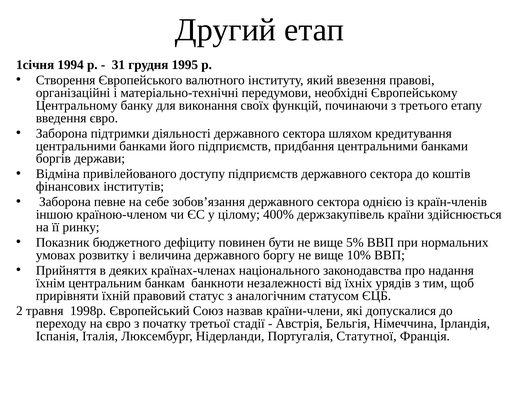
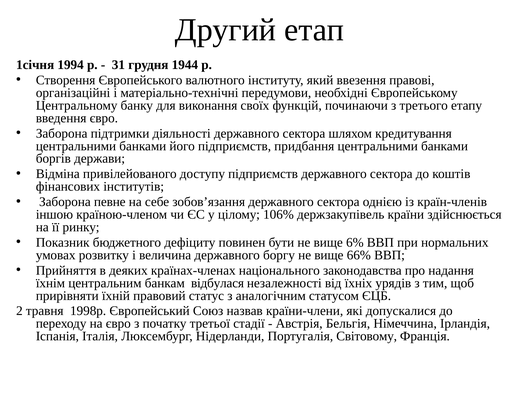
1995: 1995 -> 1944
400%: 400% -> 106%
5%: 5% -> 6%
10%: 10% -> 66%
банкноти: банкноти -> відбулася
Статутної: Статутної -> Світовому
